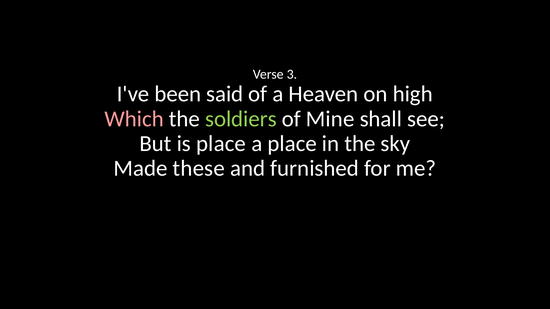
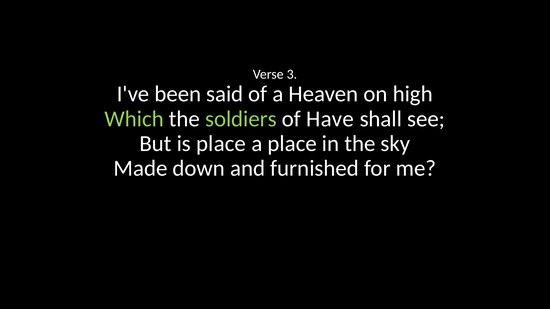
Which colour: pink -> light green
Mine: Mine -> Have
these: these -> down
